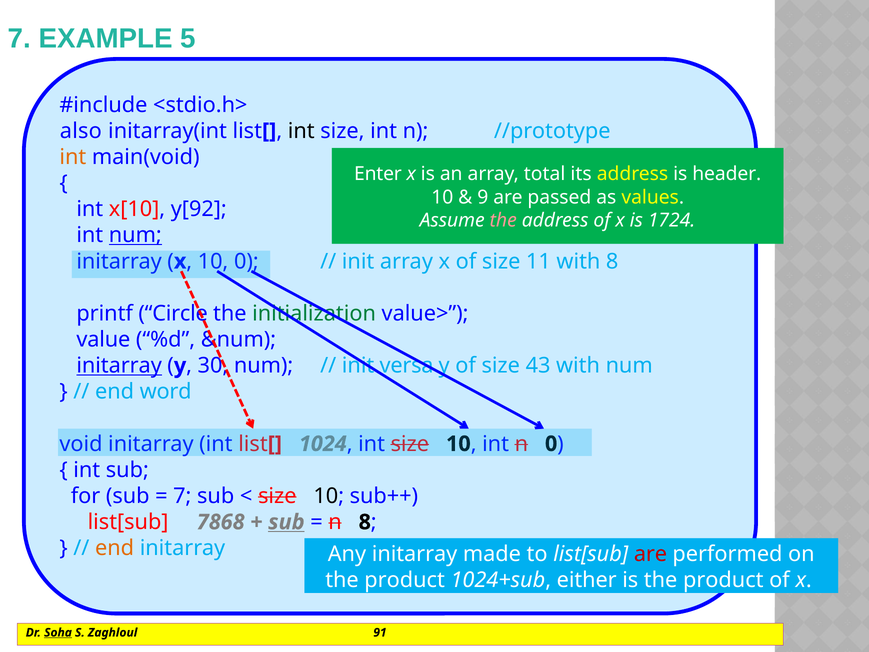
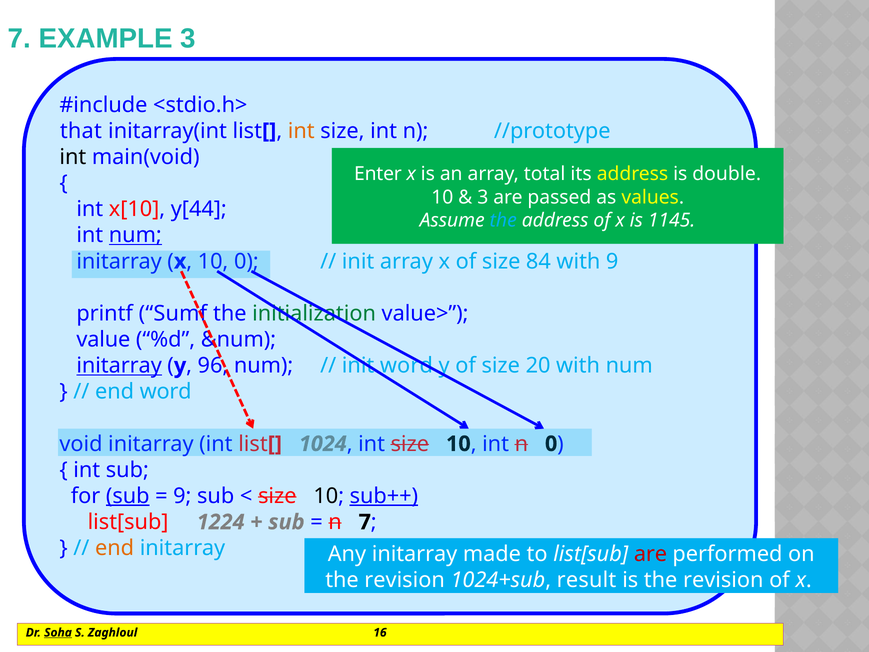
EXAMPLE 5: 5 -> 3
also: also -> that
int at (301, 131) colour: black -> orange
int at (73, 157) colour: orange -> black
header: header -> double
9 at (483, 197): 9 -> 3
y[92: y[92 -> y[44
the at (503, 220) colour: pink -> light blue
1724: 1724 -> 1145
11: 11 -> 84
with 8: 8 -> 9
Circle: Circle -> Sumf
30: 30 -> 96
init versa: versa -> word
43: 43 -> 20
sub at (128, 496) underline: none -> present
7 at (182, 496): 7 -> 9
sub++ underline: none -> present
7868: 7868 -> 1224
sub at (286, 522) underline: present -> none
n 8: 8 -> 7
product at (405, 580): product -> revision
either: either -> result
is the product: product -> revision
91: 91 -> 16
